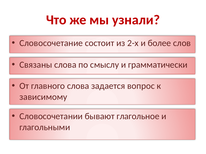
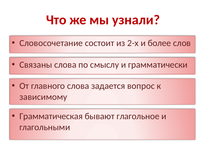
Словосочетании: Словосочетании -> Грамматическая
